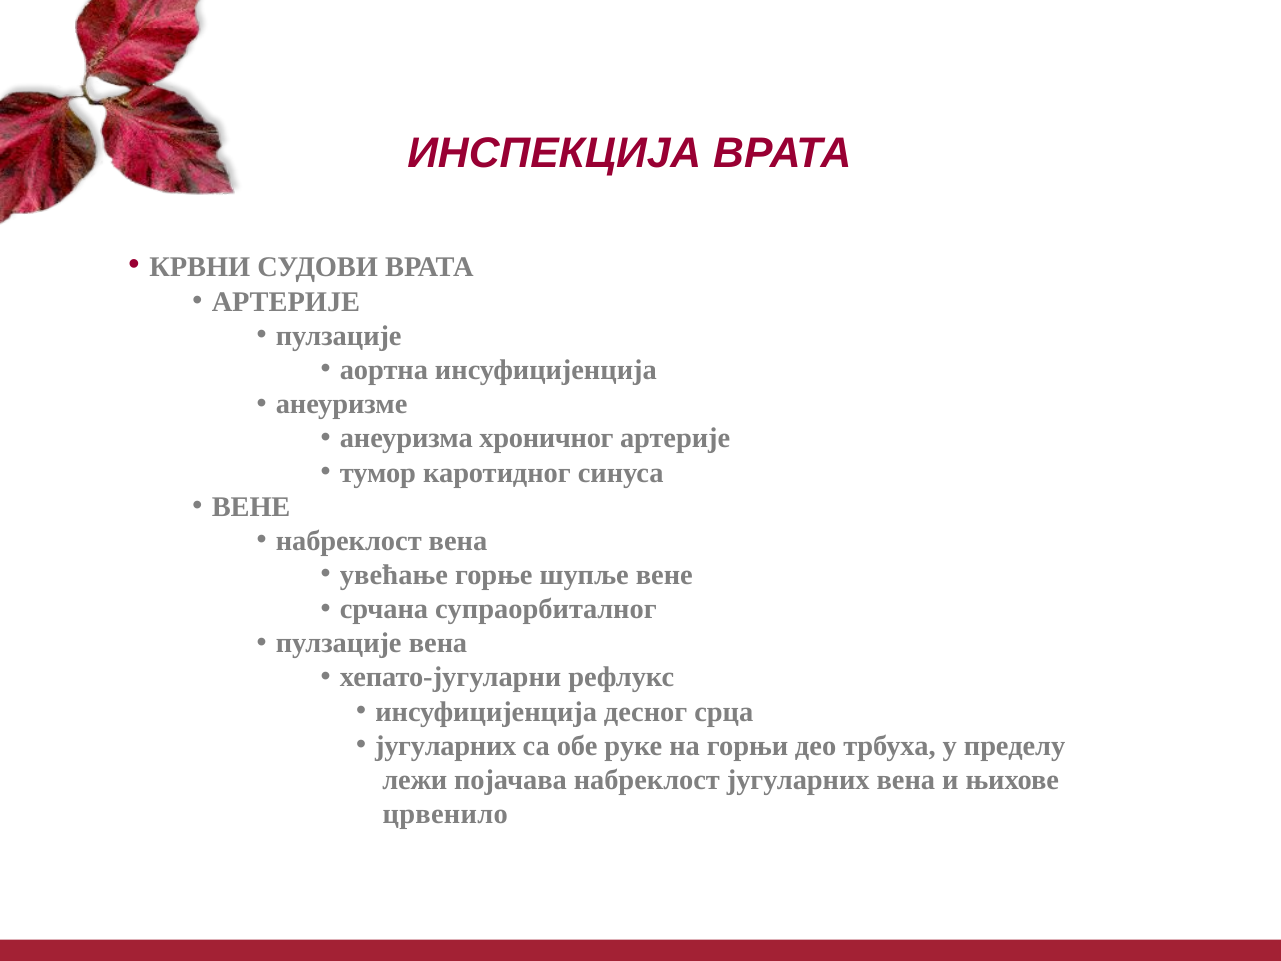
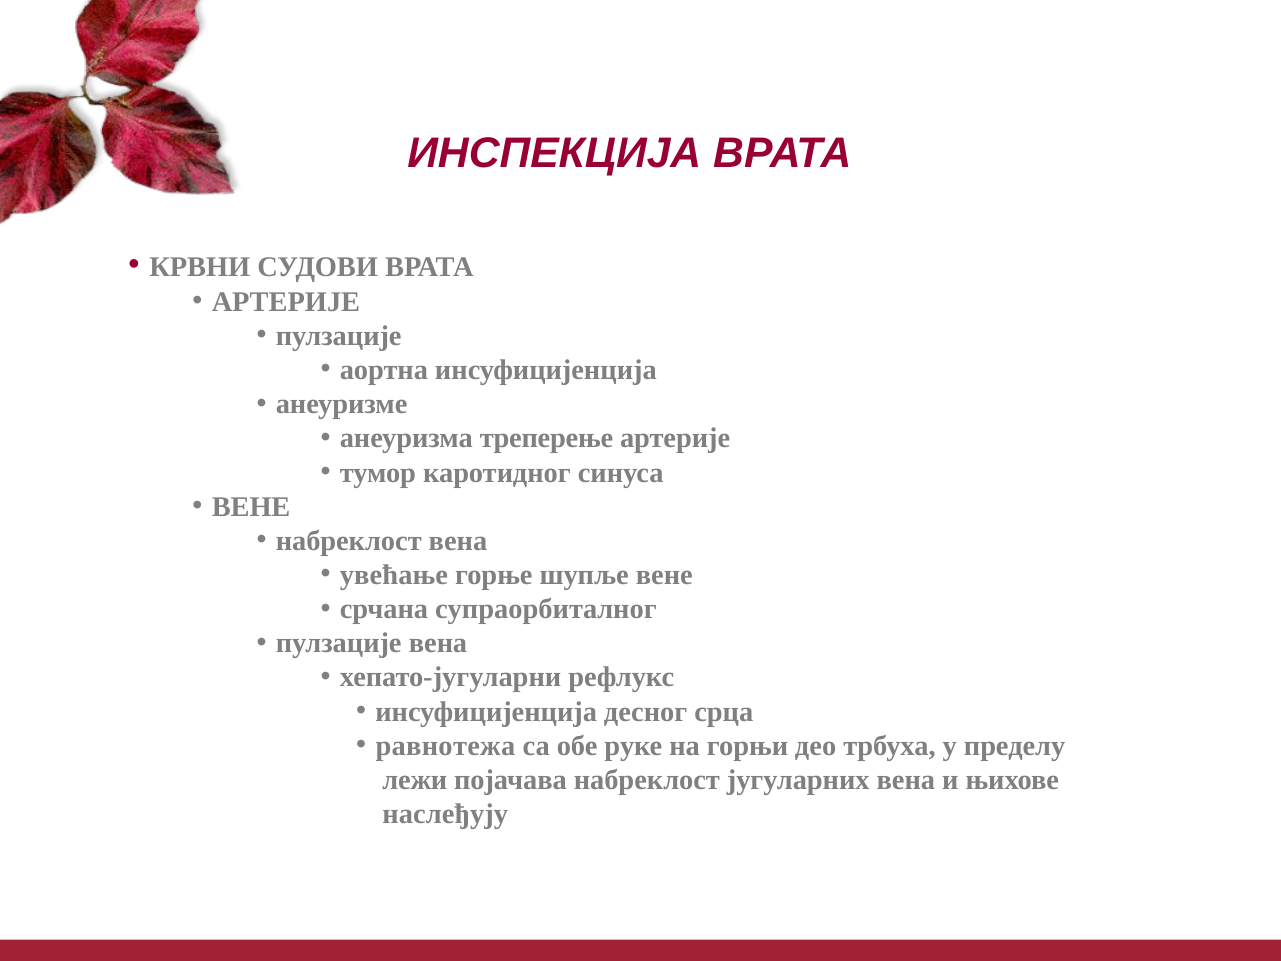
хроничног: хроничног -> треперење
југуларних at (446, 746): југуларних -> равнотежа
црвенило: црвенило -> наслеђују
